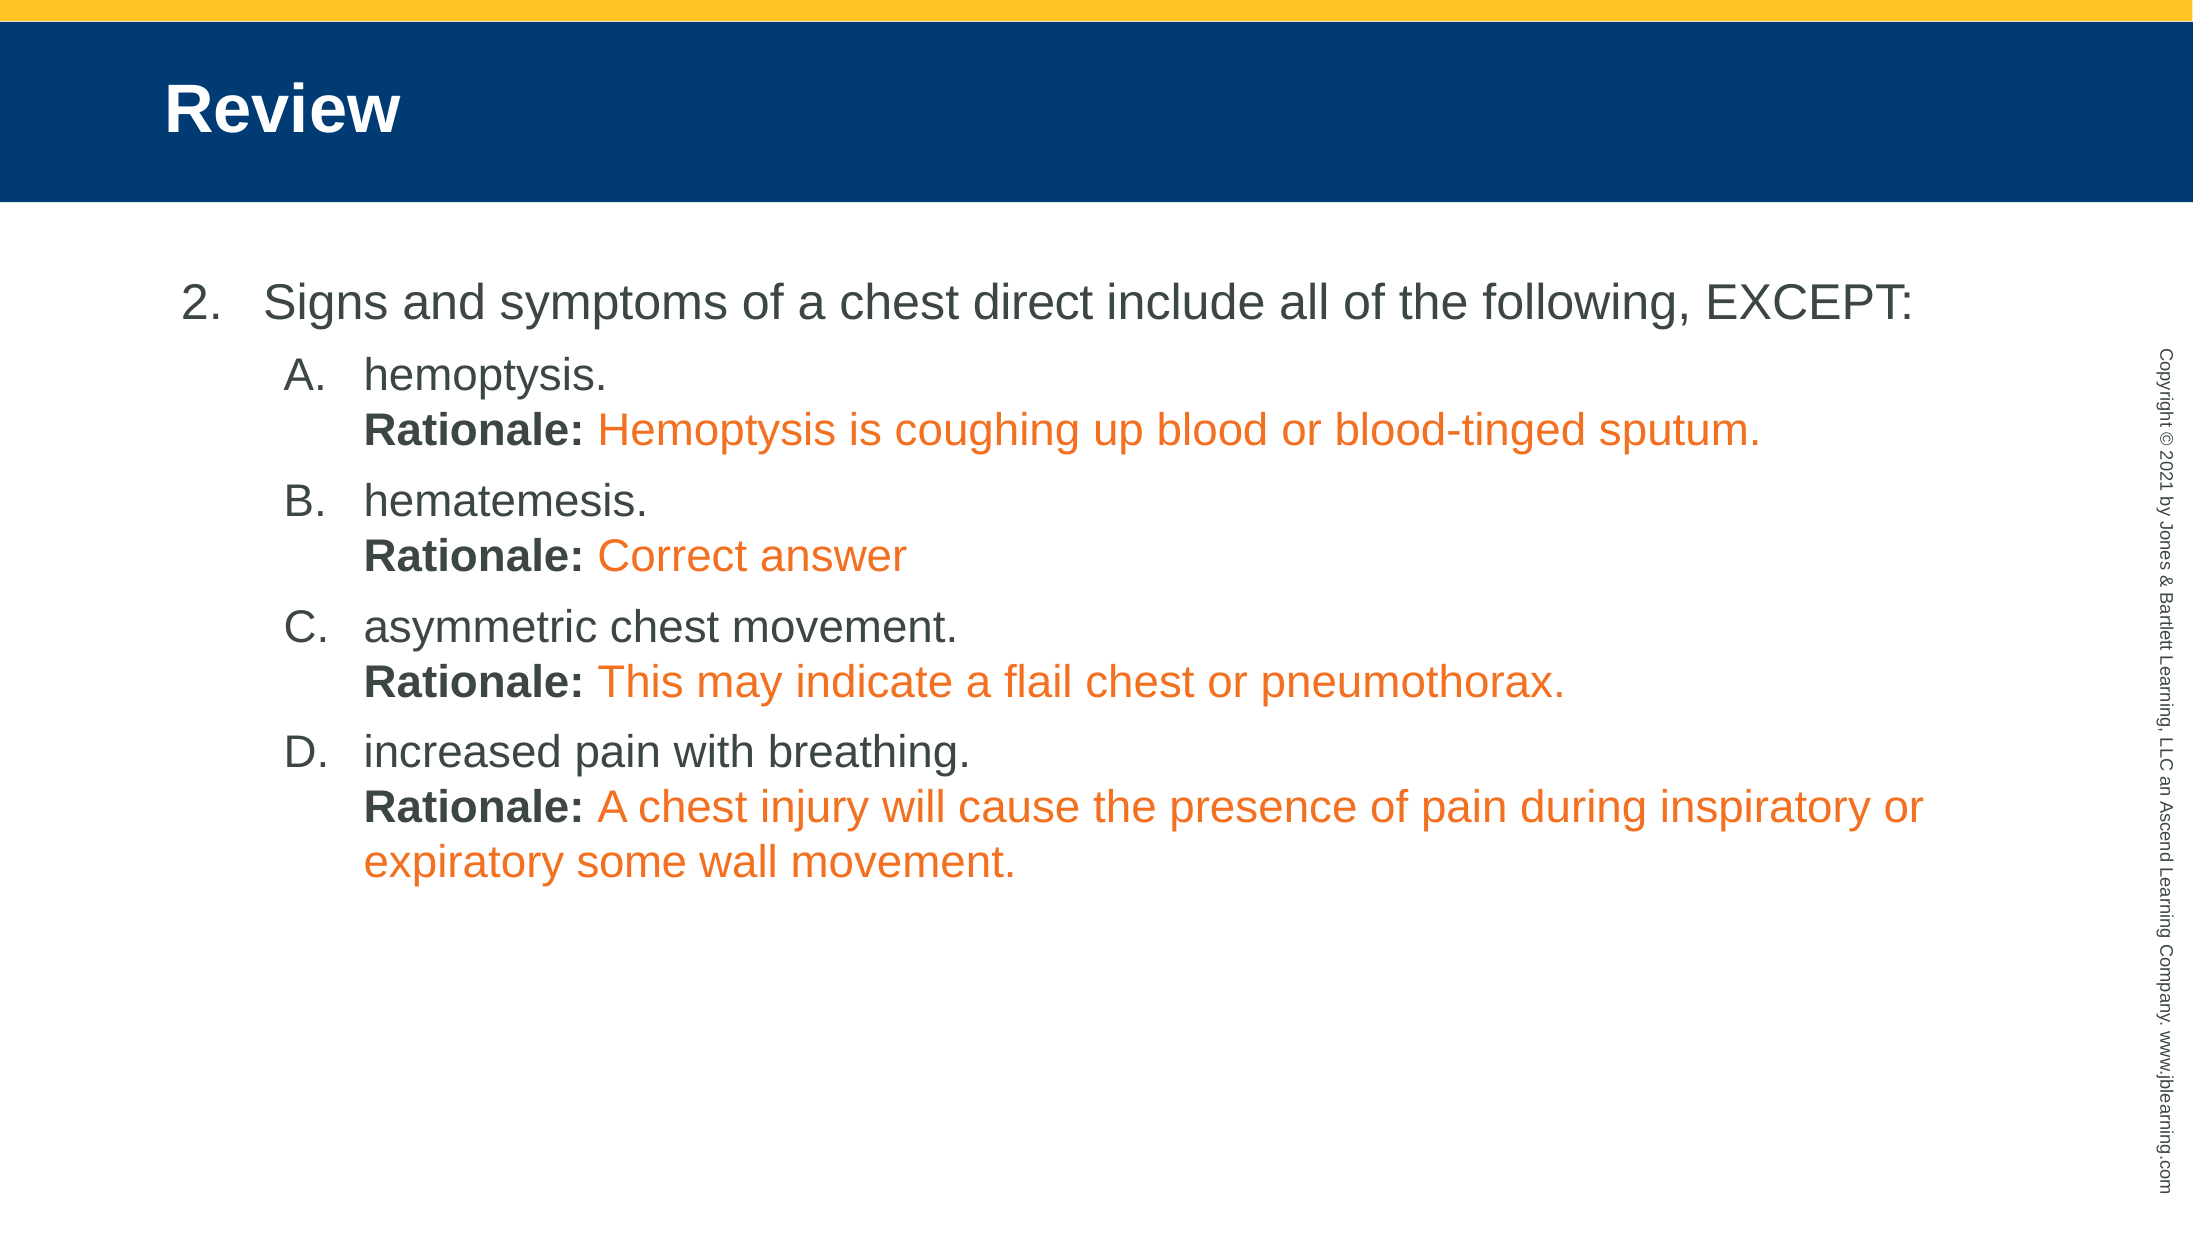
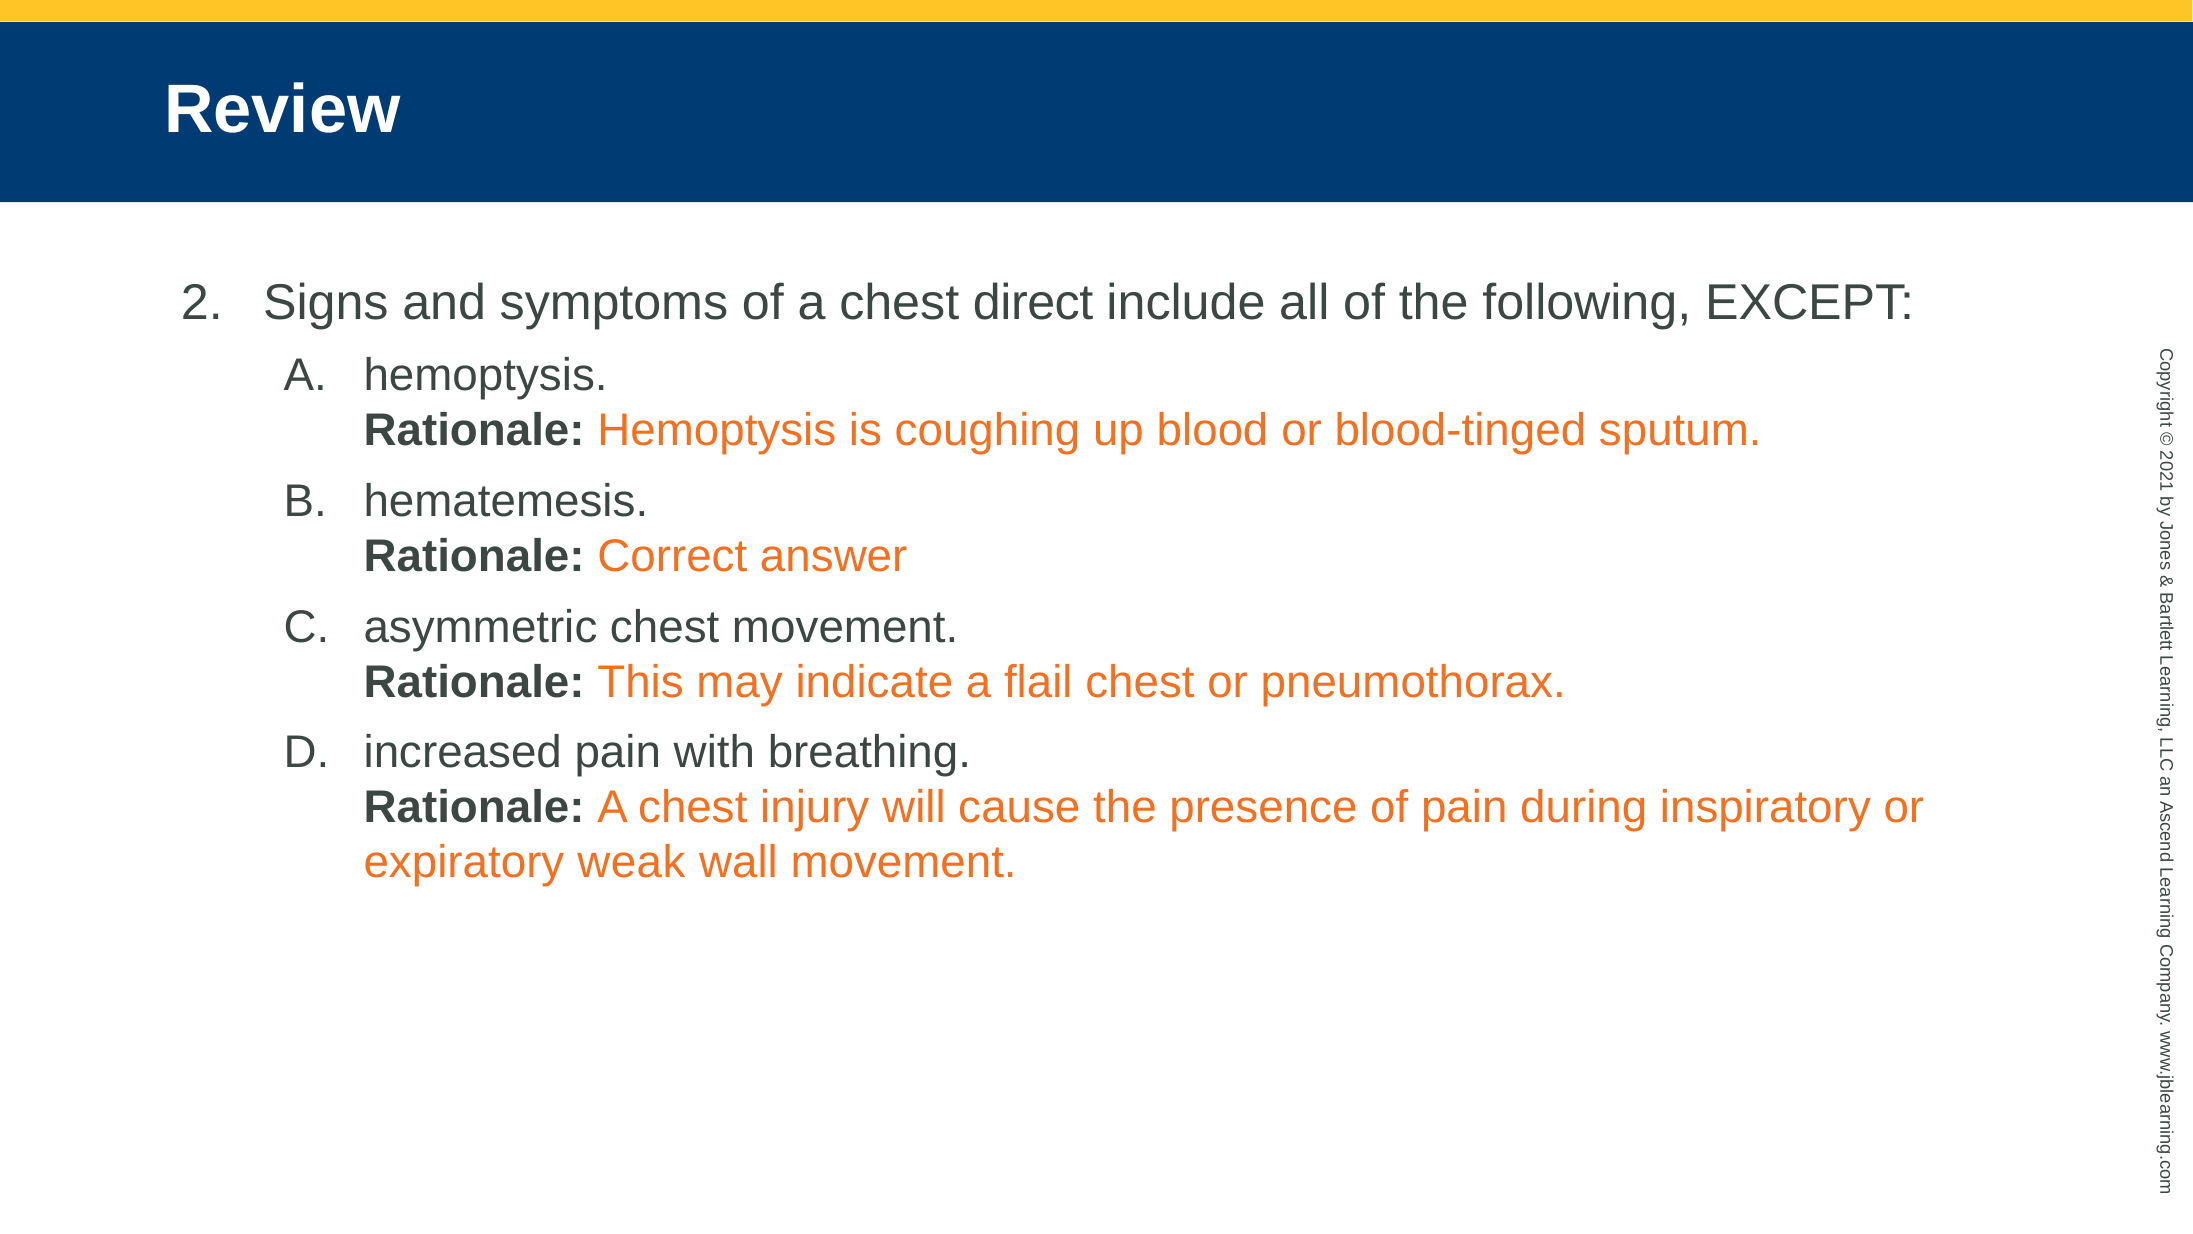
some: some -> weak
